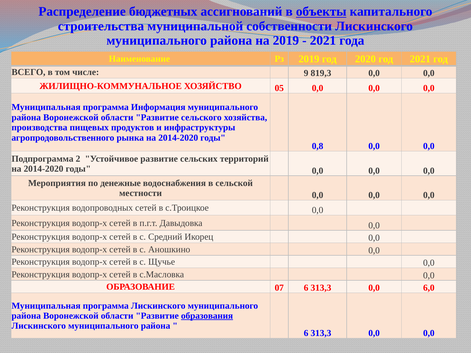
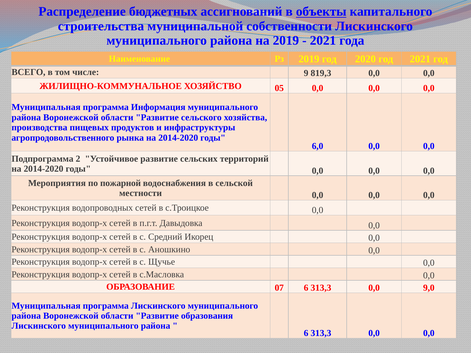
0,8: 0,8 -> 6,0
денежные: денежные -> пожарной
6,0: 6,0 -> 9,0
образования underline: present -> none
